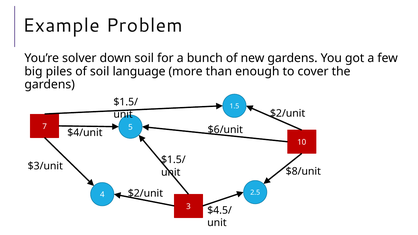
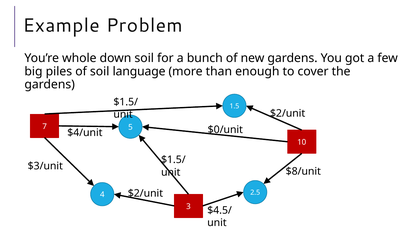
solver: solver -> whole
$6/unit: $6/unit -> $0/unit
